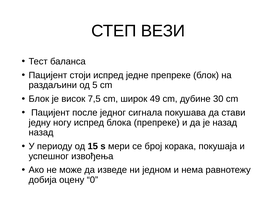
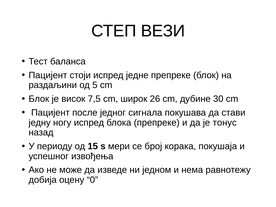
49: 49 -> 26
је назад: назад -> тонус
